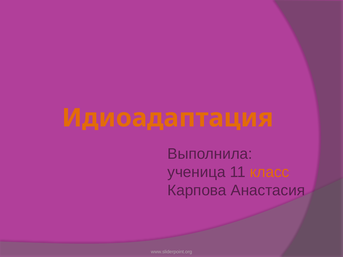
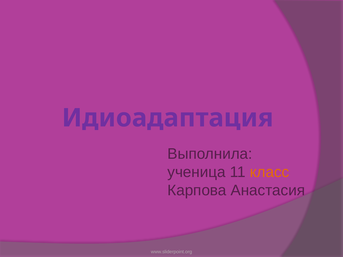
Идиоадаптация colour: orange -> purple
